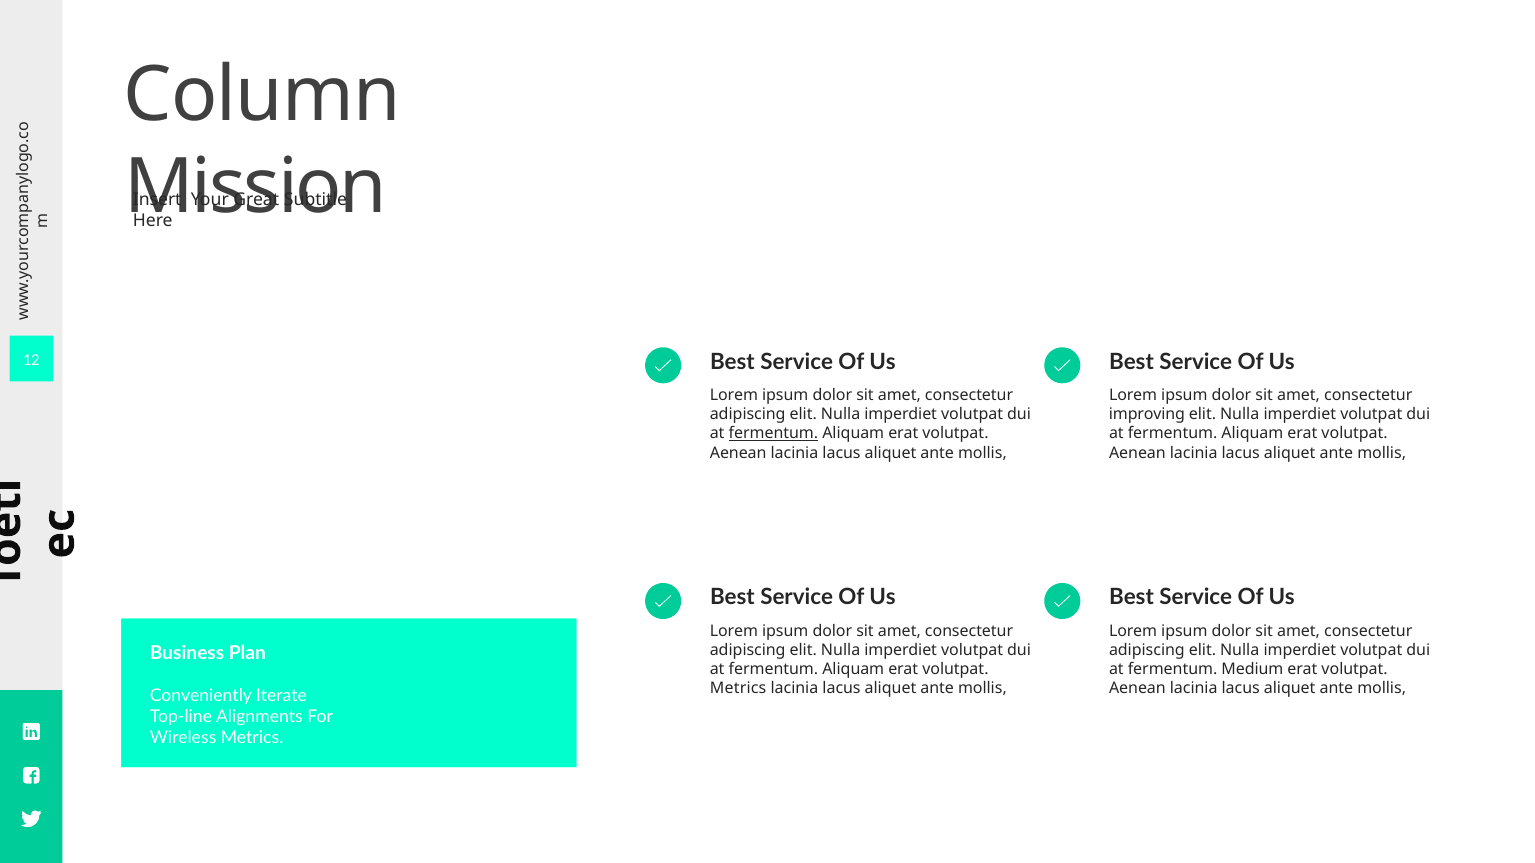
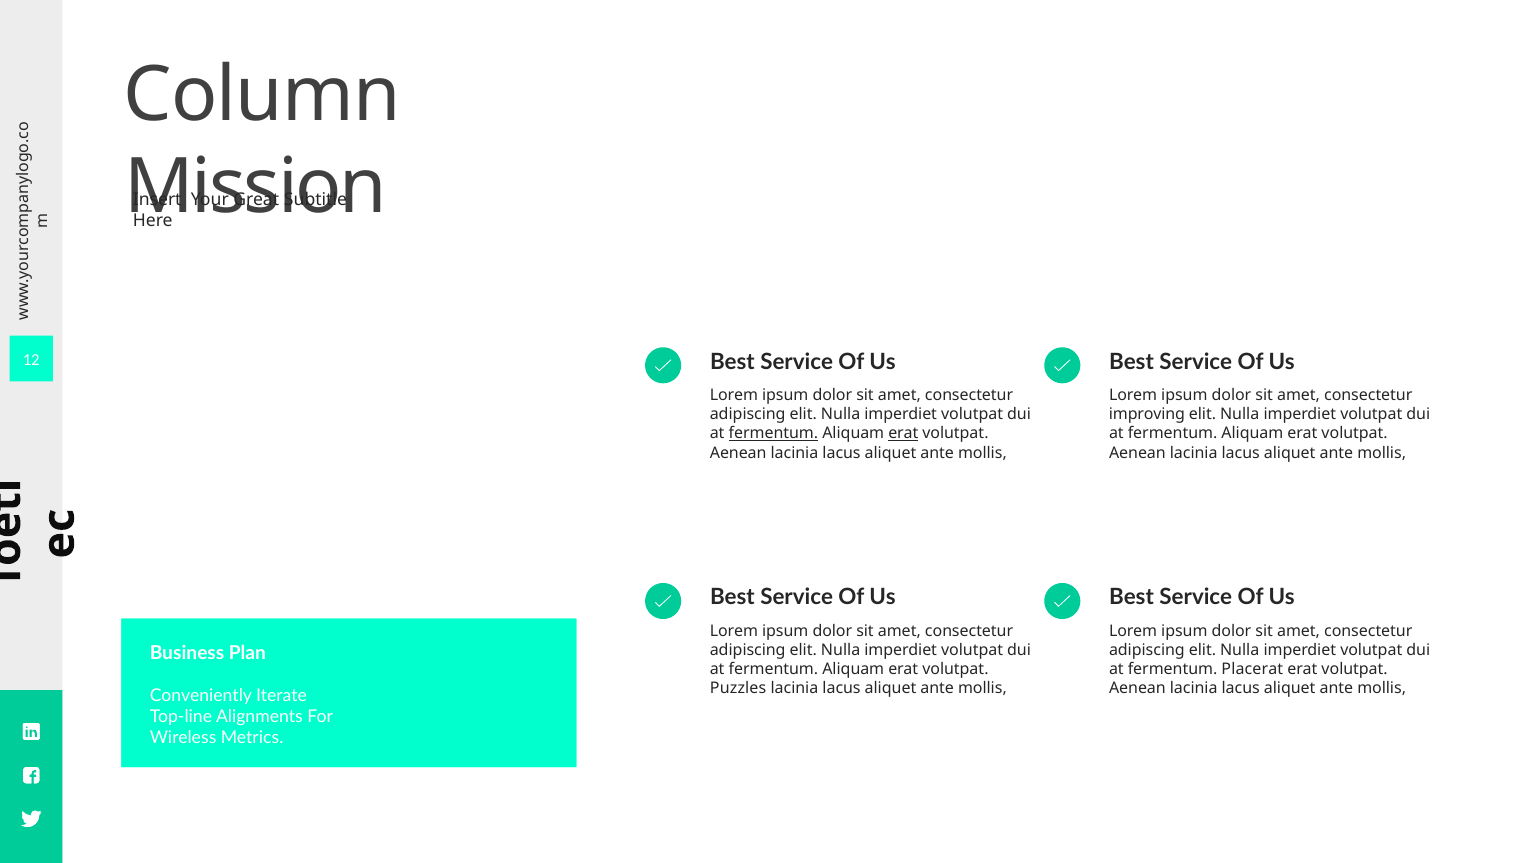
erat at (903, 434) underline: none -> present
Medium: Medium -> Placerat
Metrics at (738, 689): Metrics -> Puzzles
